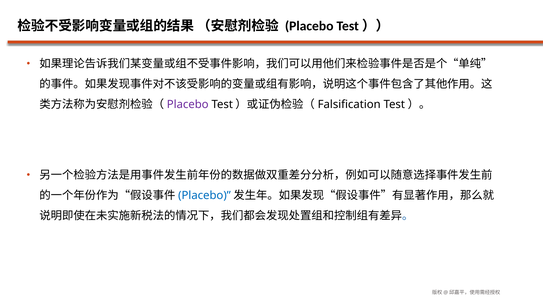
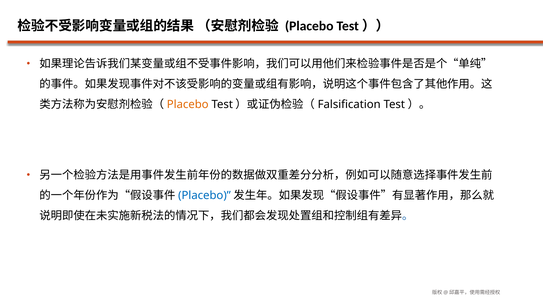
Placebo at (188, 105) colour: purple -> orange
